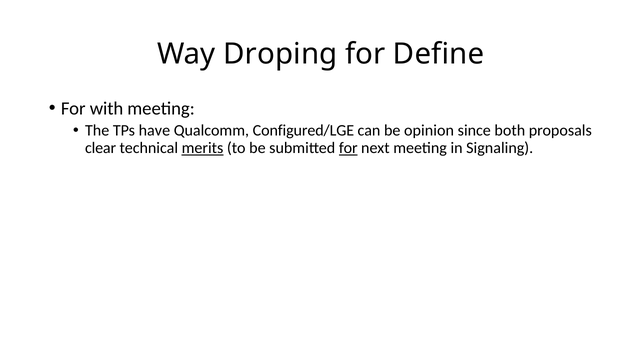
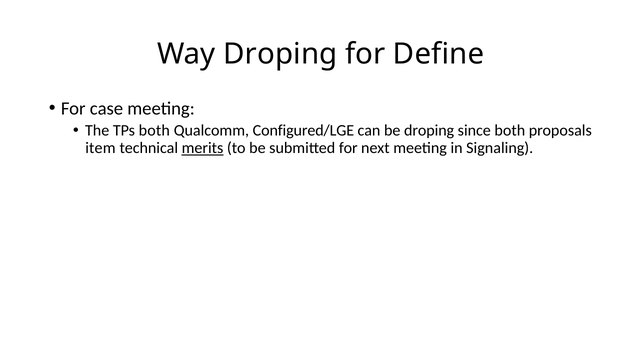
with: with -> case
TPs have: have -> both
be opinion: opinion -> droping
clear: clear -> item
for at (348, 148) underline: present -> none
